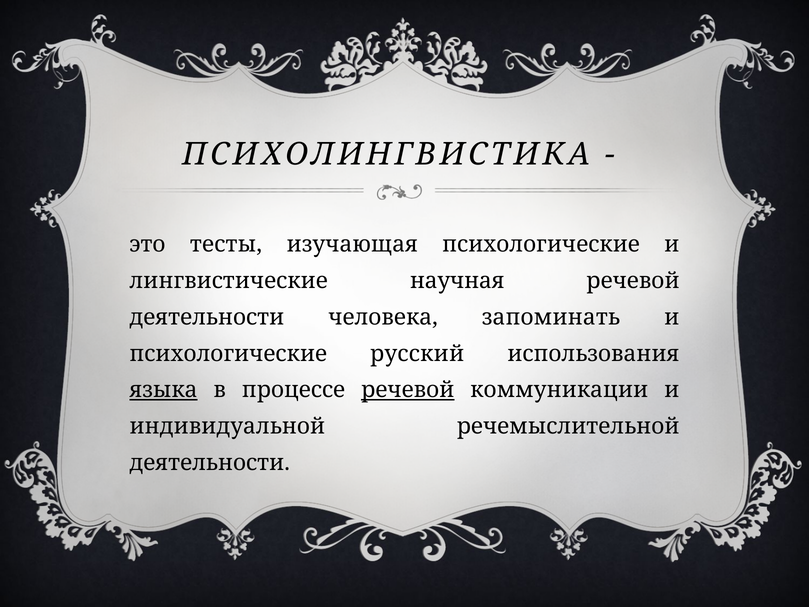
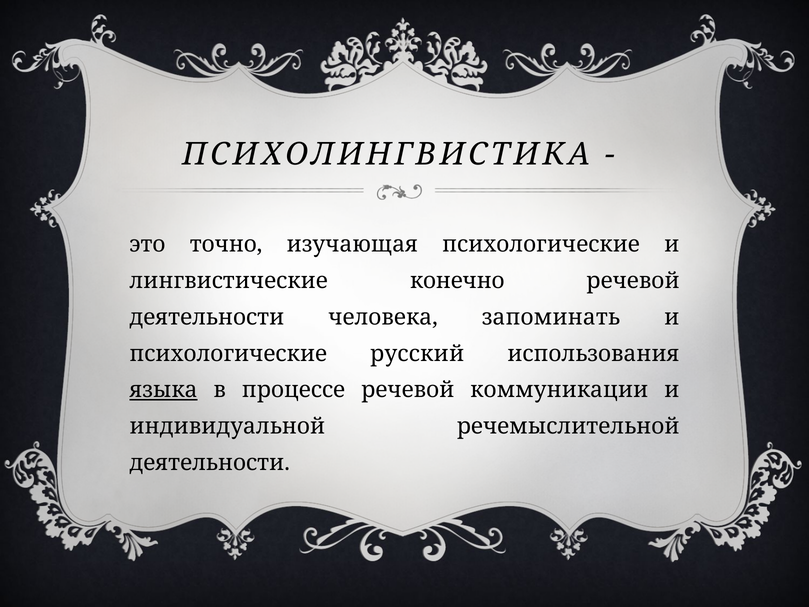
тесты: тесты -> точно
научная: научная -> конечно
речевой at (408, 390) underline: present -> none
